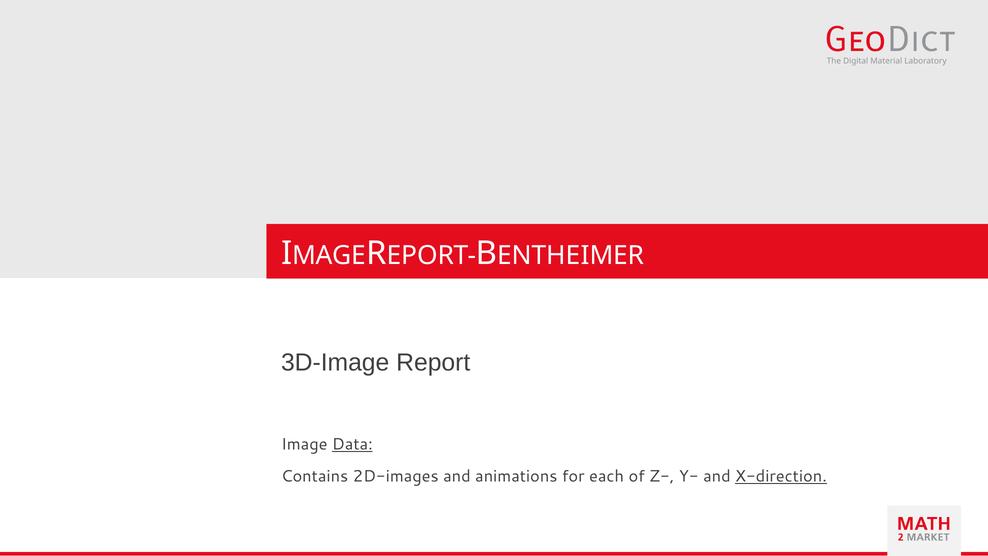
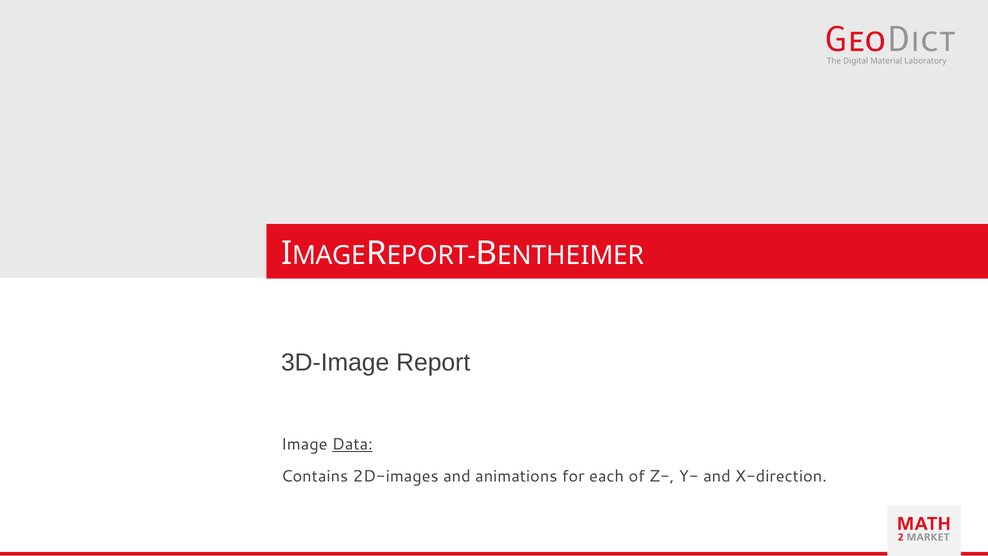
X-direction underline: present -> none
